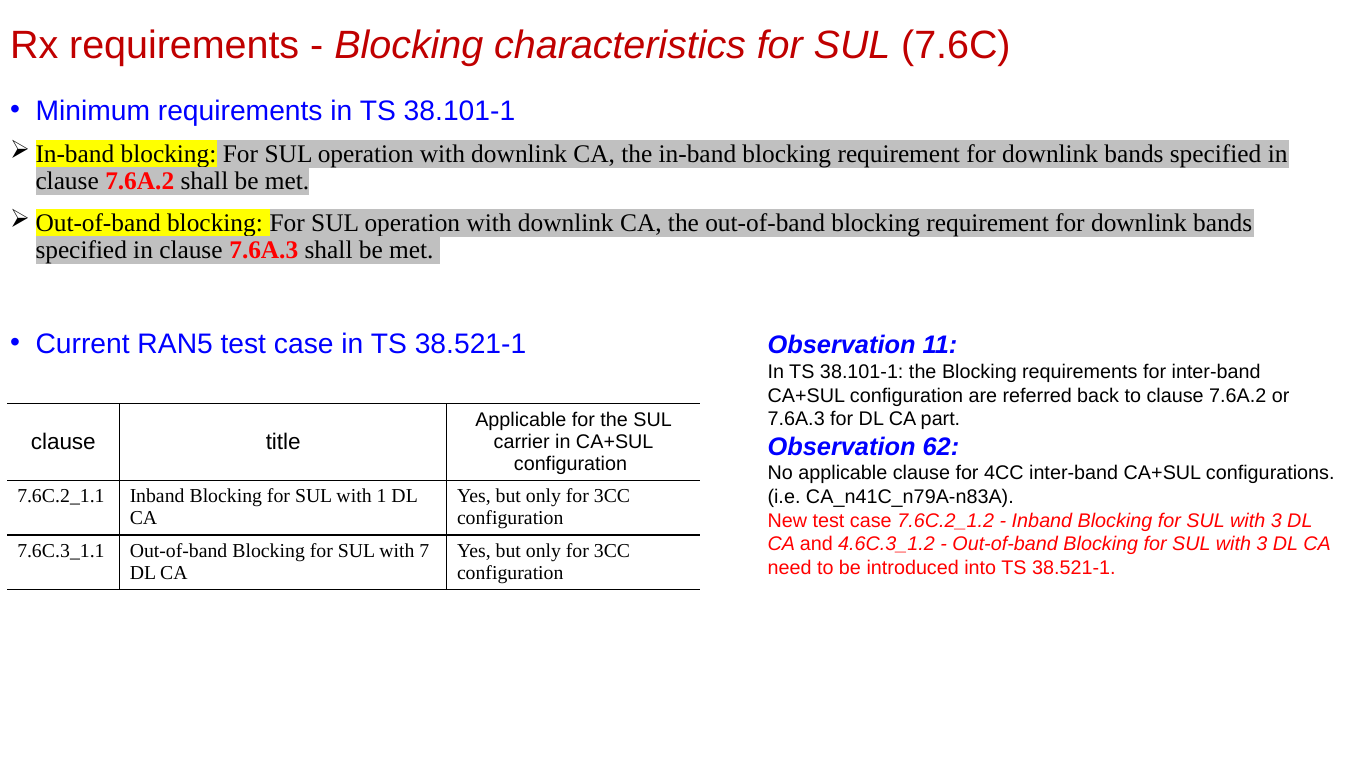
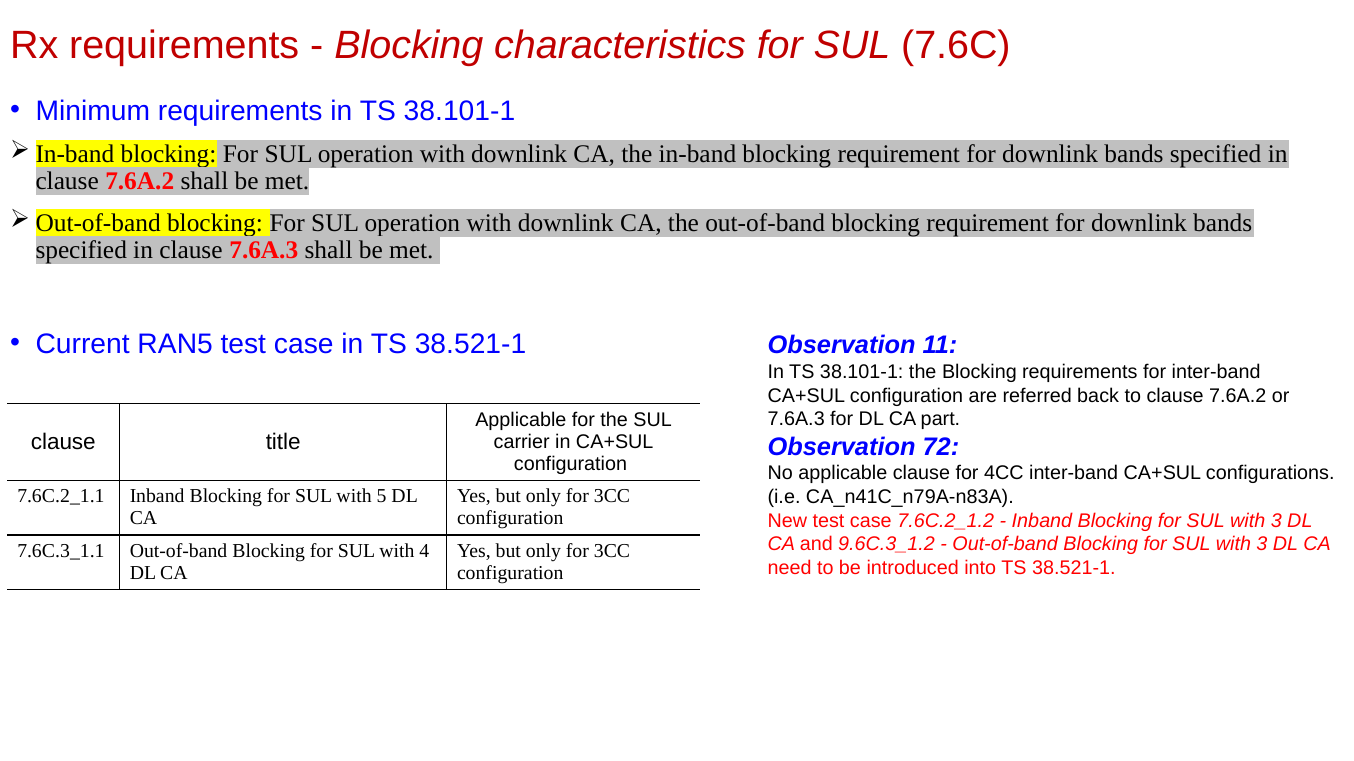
62: 62 -> 72
1: 1 -> 5
4.6C.3_1.2: 4.6C.3_1.2 -> 9.6C.3_1.2
7: 7 -> 4
